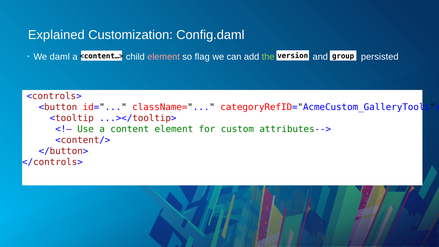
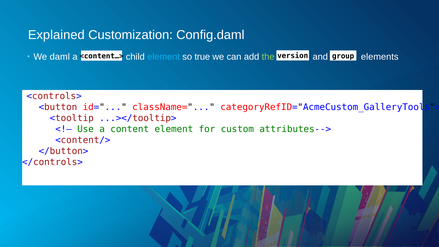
element at (164, 57) colour: pink -> light blue
flag: flag -> true
persisted: persisted -> elements
